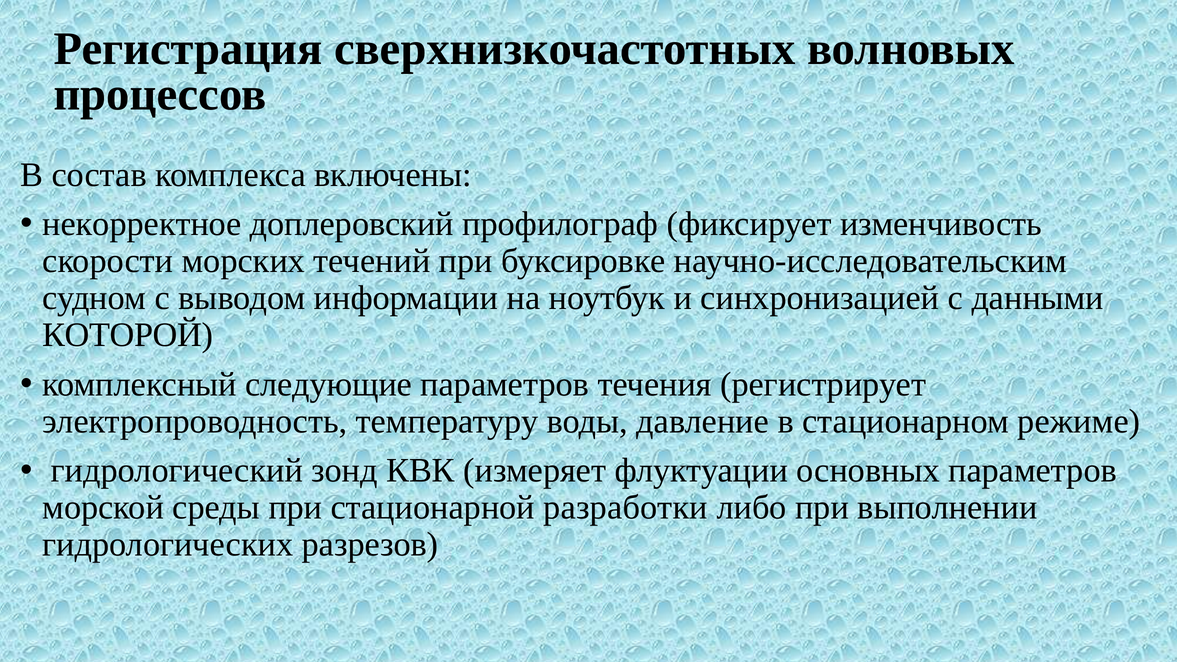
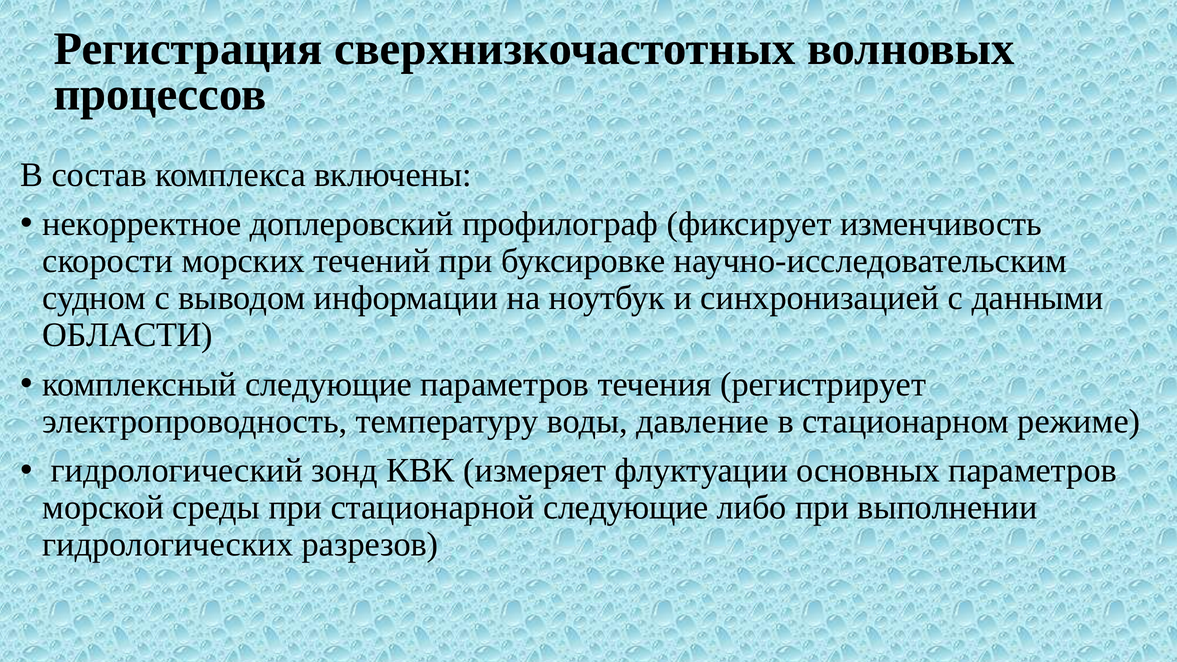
КОТОРОЙ: КОТОРОЙ -> ОБЛАСТИ
стационарной разработки: разработки -> следующие
